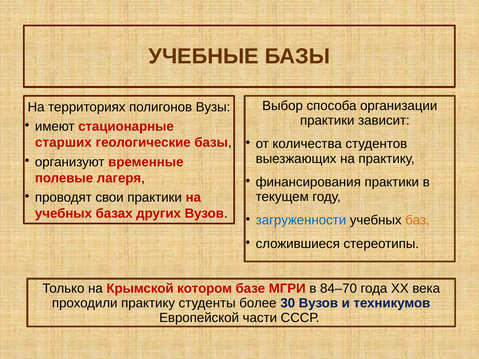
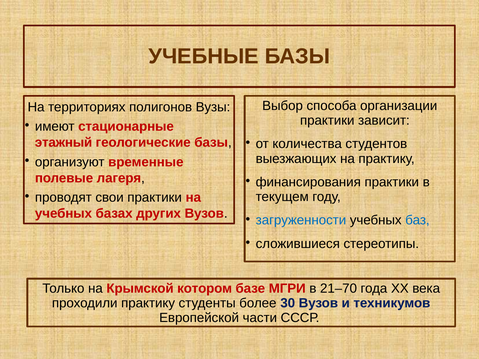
старших: старших -> этажный
баз colour: orange -> blue
84–70: 84–70 -> 21–70
